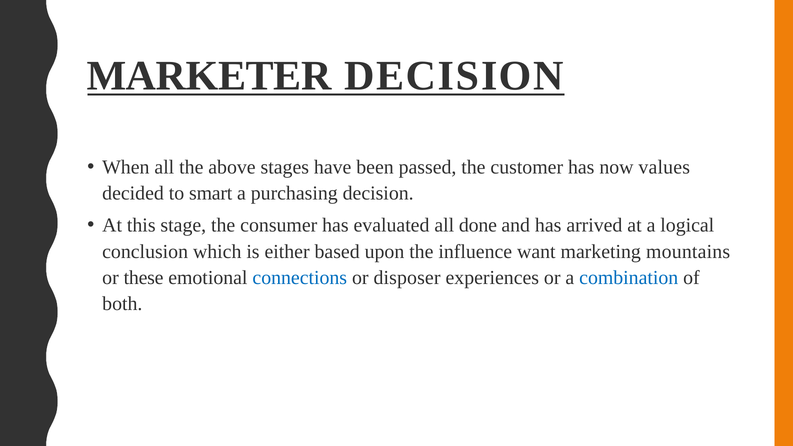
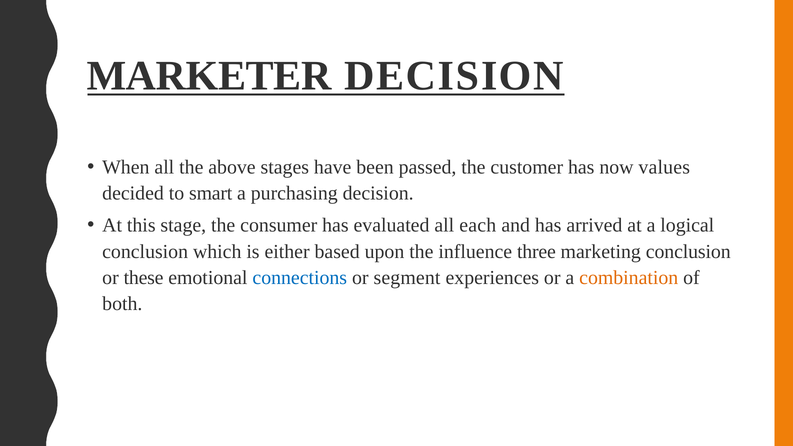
done: done -> each
want: want -> three
marketing mountains: mountains -> conclusion
disposer: disposer -> segment
combination colour: blue -> orange
